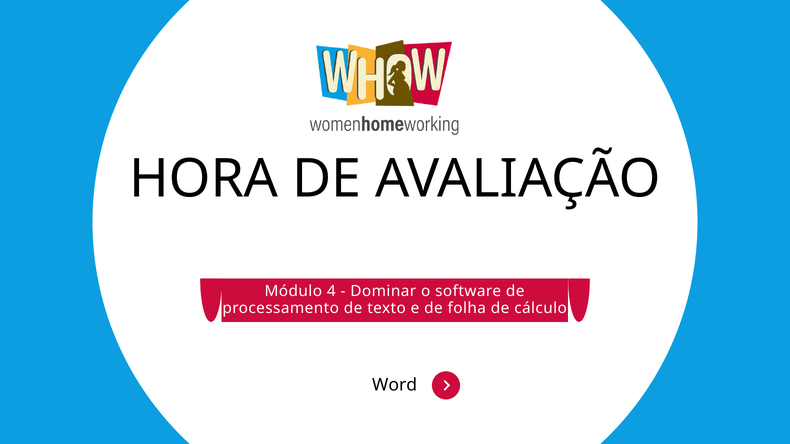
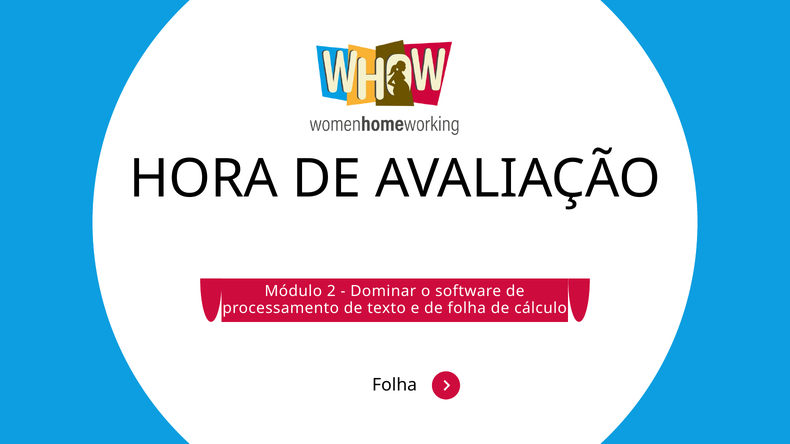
4: 4 -> 2
Word at (395, 385): Word -> Folha
